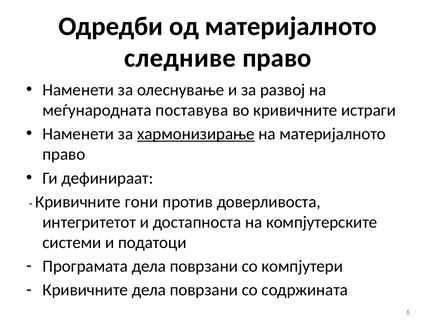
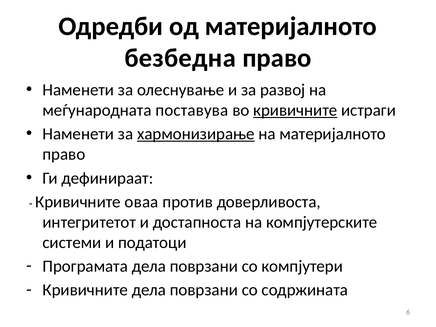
следниве: следниве -> безбедна
кривичните at (295, 110) underline: none -> present
гони: гони -> оваа
